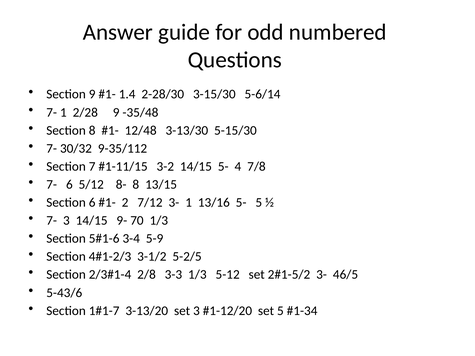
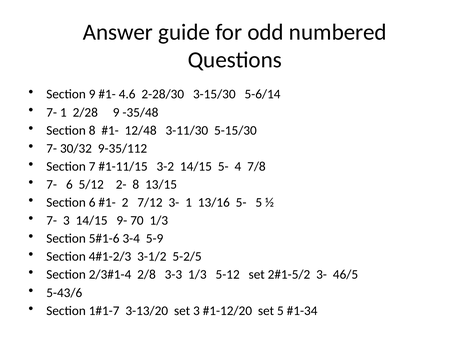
1.4: 1.4 -> 4.6
3-13/30: 3-13/30 -> 3-11/30
8-: 8- -> 2-
